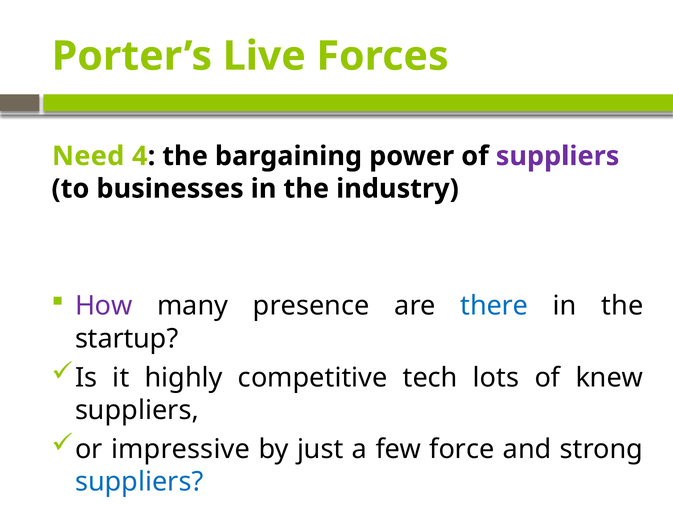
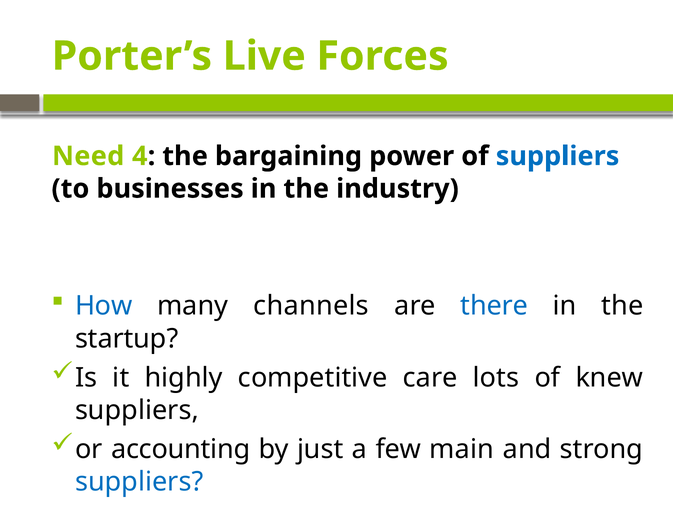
suppliers at (558, 156) colour: purple -> blue
How colour: purple -> blue
presence: presence -> channels
tech: tech -> care
impressive: impressive -> accounting
force: force -> main
